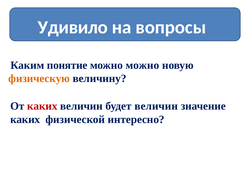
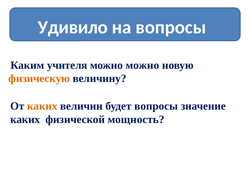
понятие: понятие -> учителя
каких at (42, 106) colour: red -> orange
будет величин: величин -> вопросы
интересно: интересно -> мощность
